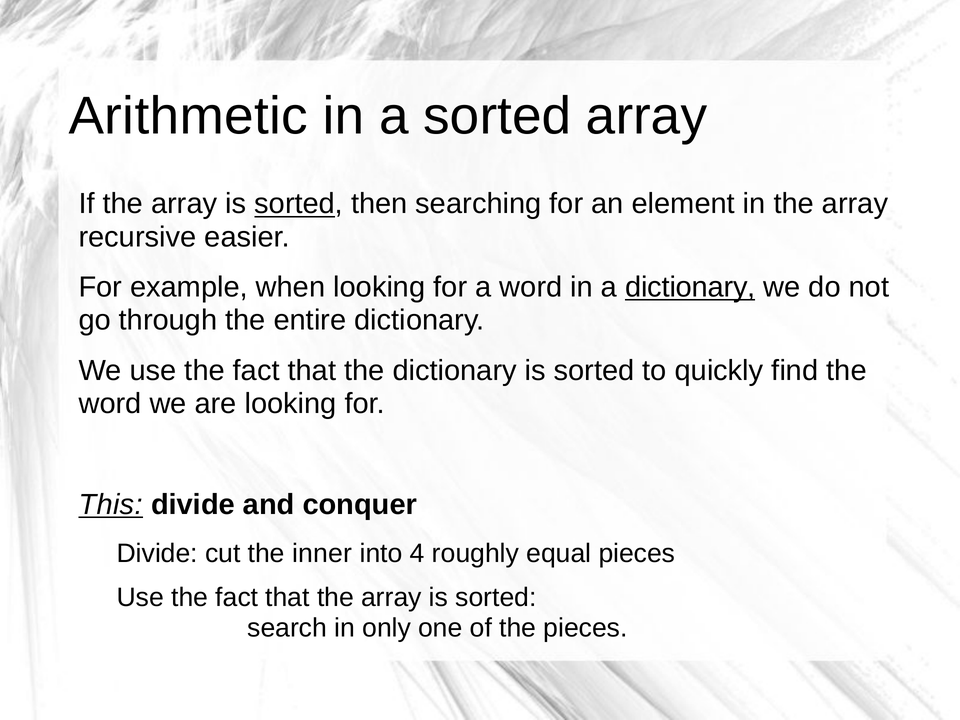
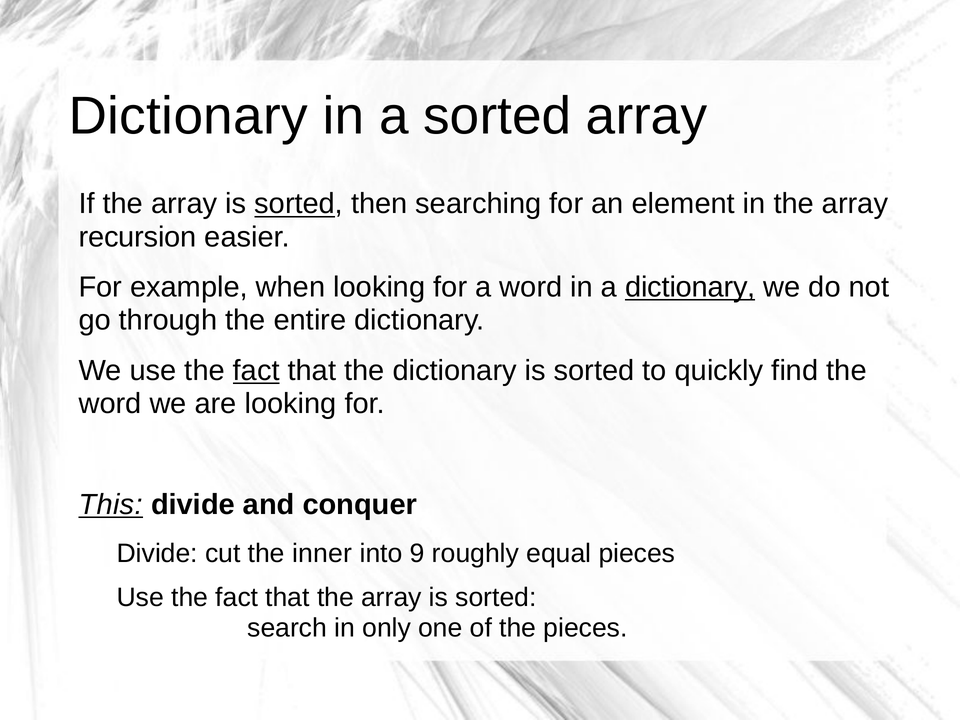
Arithmetic at (188, 116): Arithmetic -> Dictionary
recursive: recursive -> recursion
fact at (256, 371) underline: none -> present
4: 4 -> 9
